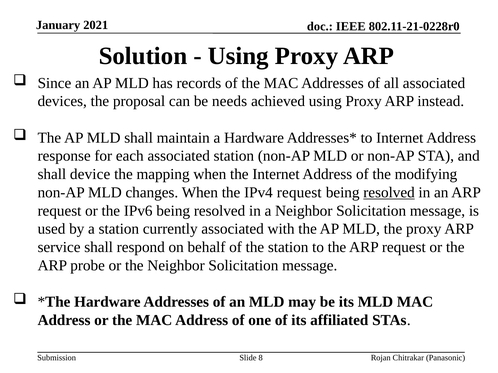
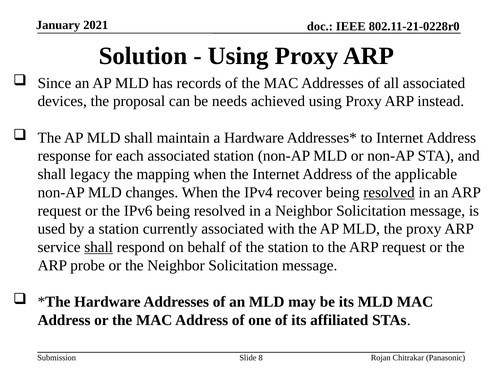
device: device -> legacy
modifying: modifying -> applicable
IPv4 request: request -> recover
shall at (99, 247) underline: none -> present
